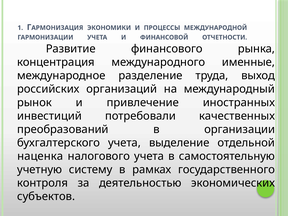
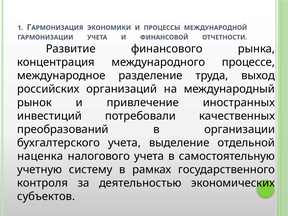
именные: именные -> процессе
